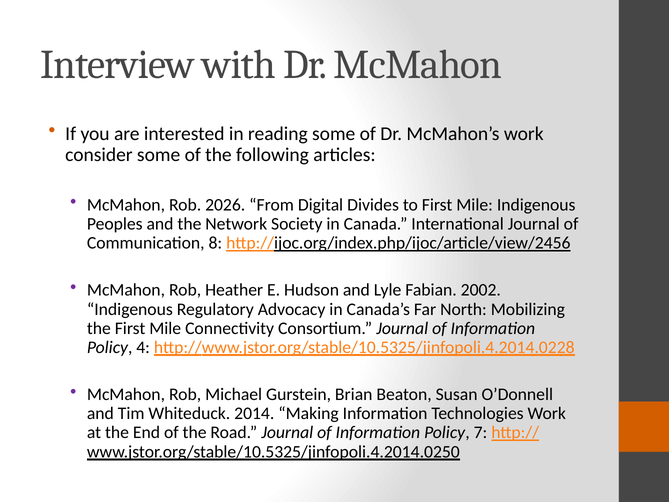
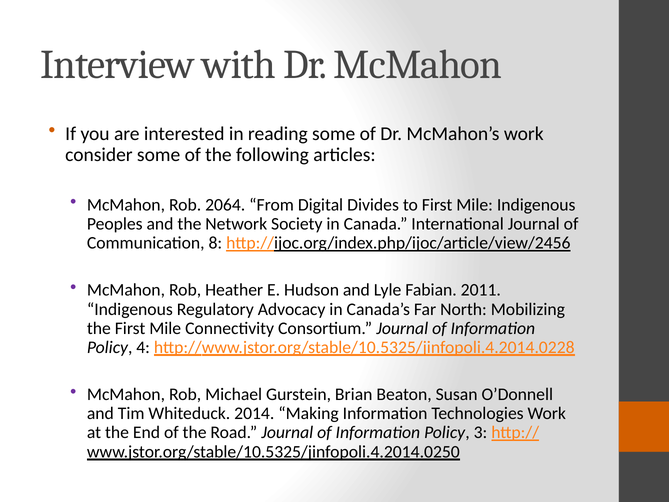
2026: 2026 -> 2064
2002: 2002 -> 2011
7: 7 -> 3
